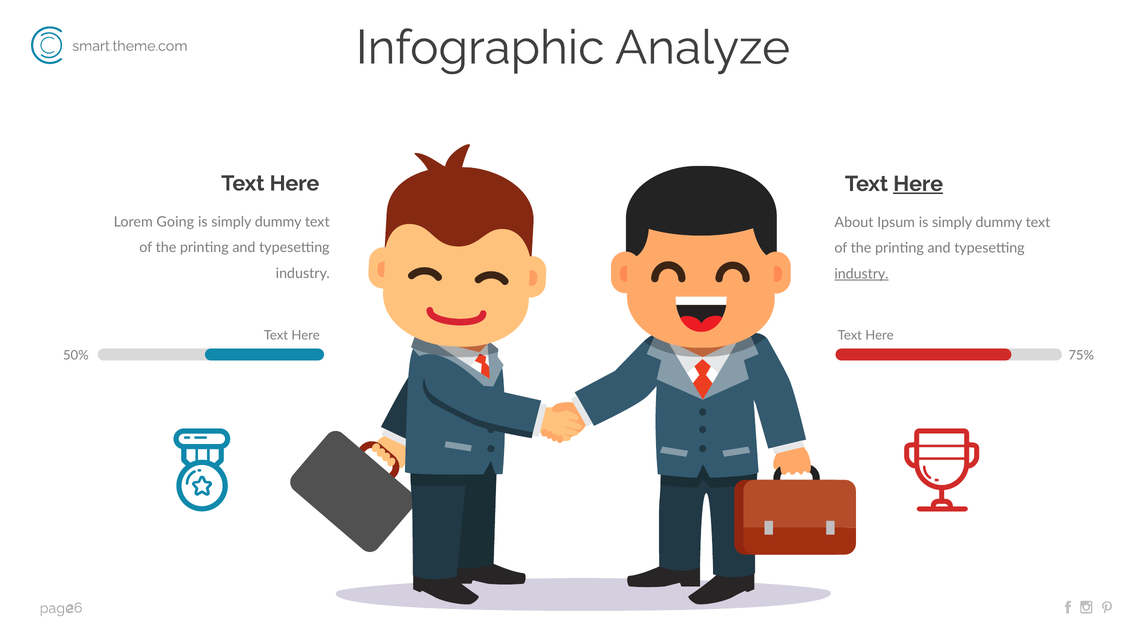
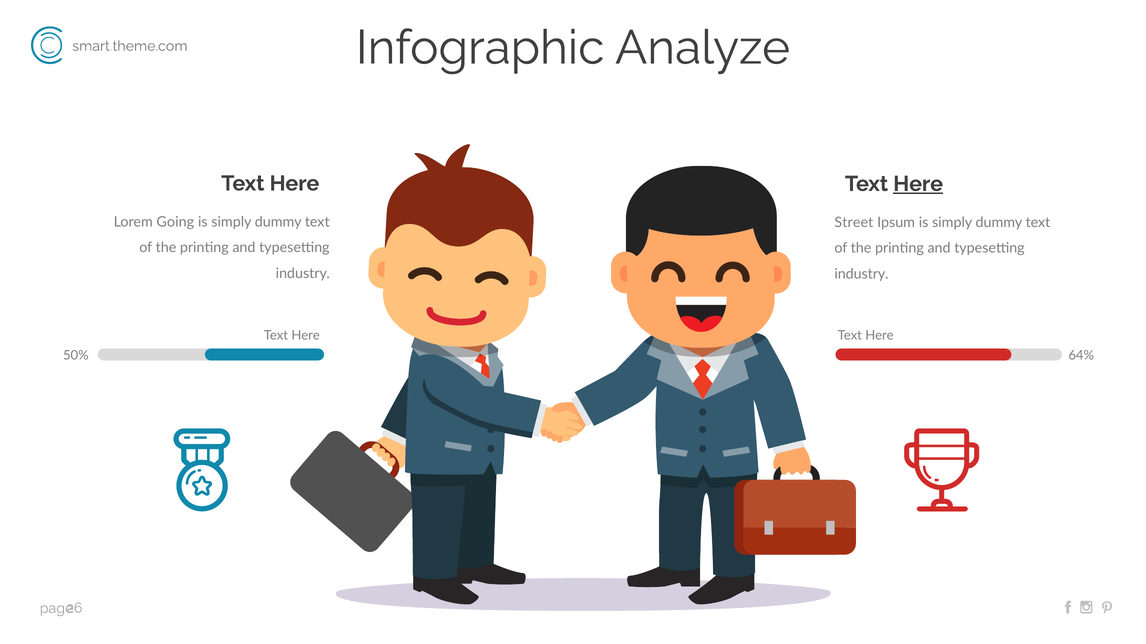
About: About -> Street
industry at (862, 274) underline: present -> none
75%: 75% -> 64%
